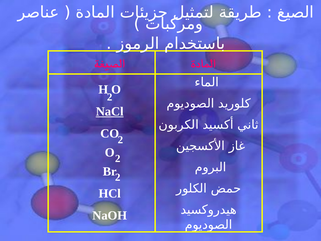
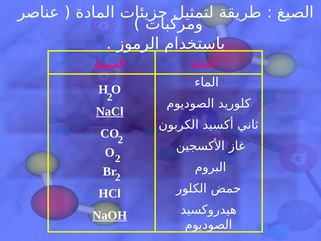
NaOH underline: none -> present
